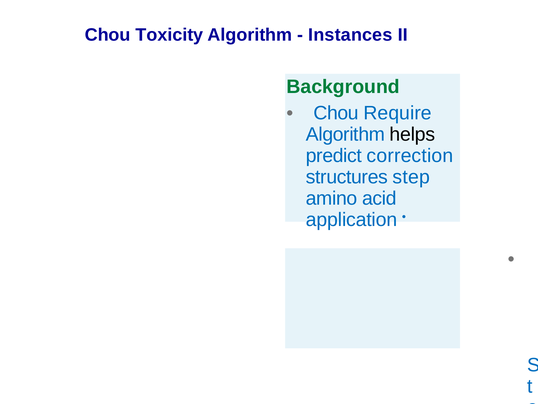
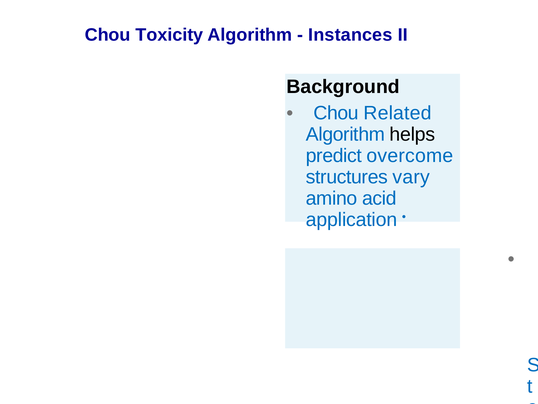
Background colour: green -> black
Require: Require -> Related
correction: correction -> overcome
step: step -> vary
